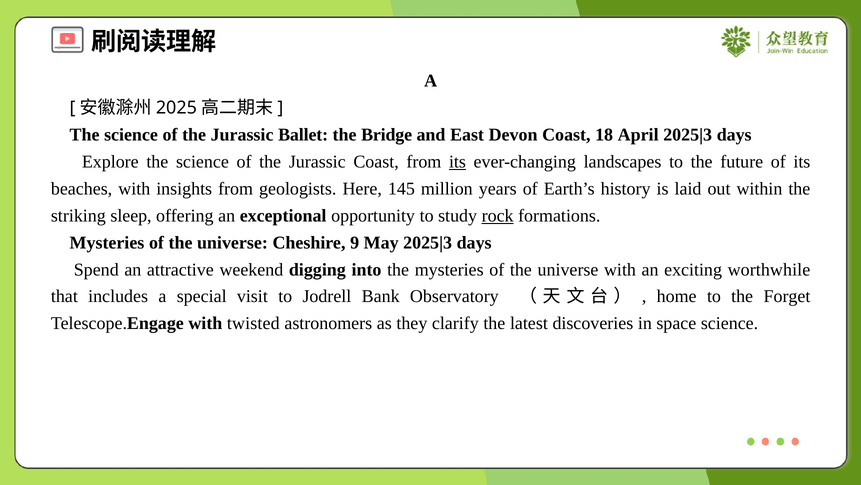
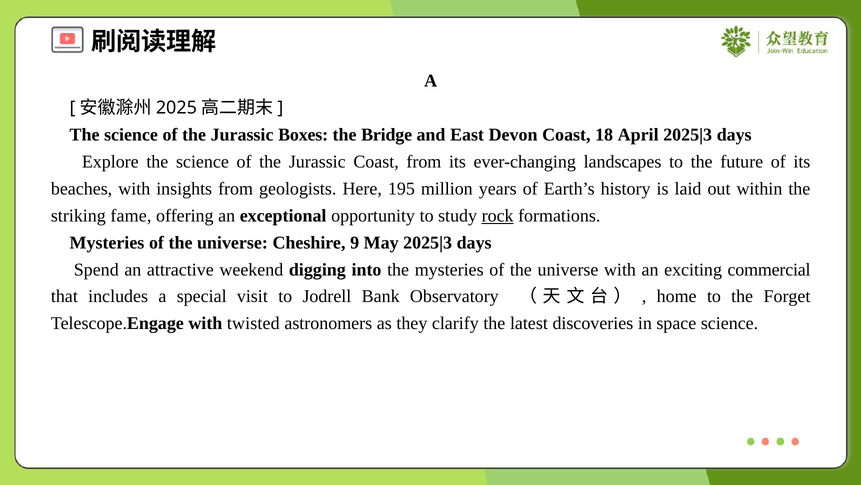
Ballet: Ballet -> Boxes
its at (457, 162) underline: present -> none
145: 145 -> 195
sleep: sleep -> fame
worthwhile: worthwhile -> commercial
